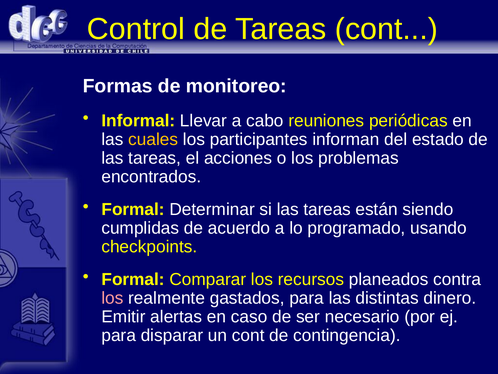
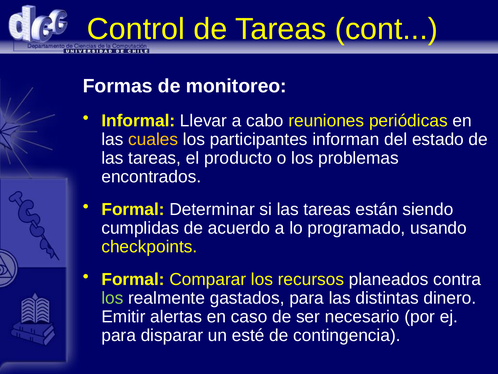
acciones: acciones -> producto
los at (113, 298) colour: pink -> light green
un cont: cont -> esté
